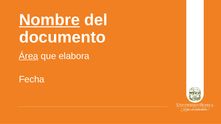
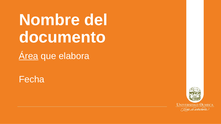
Nombre underline: present -> none
